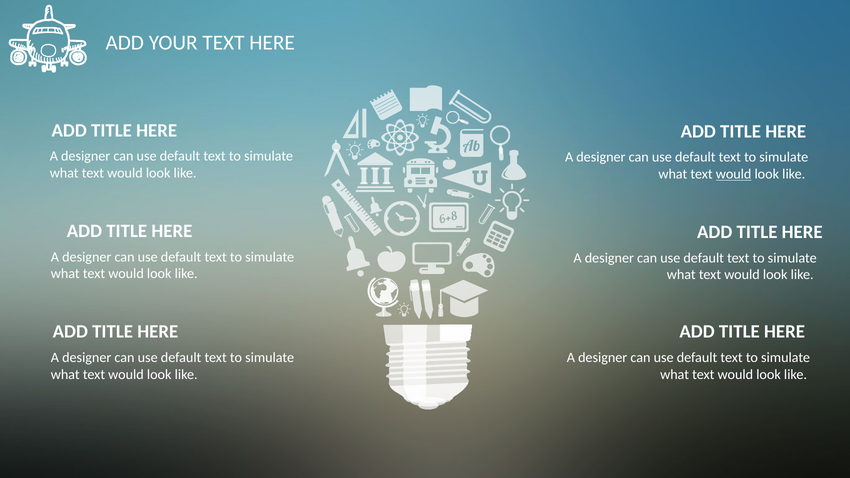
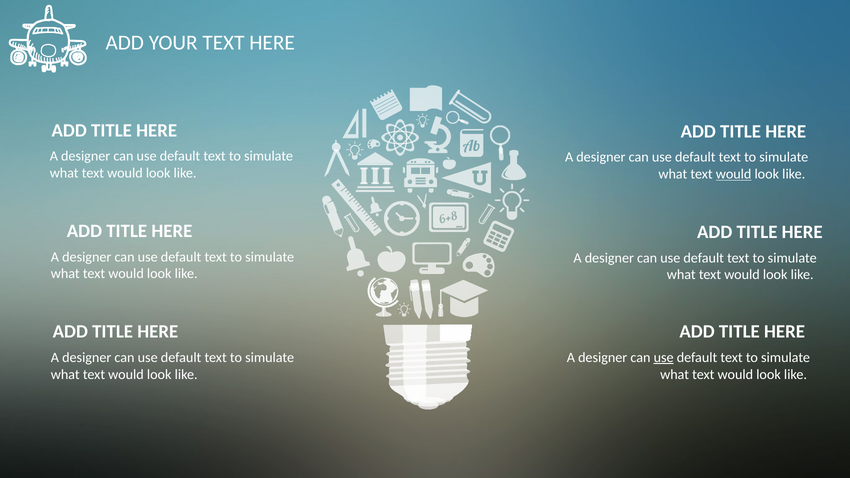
use at (664, 358) underline: none -> present
